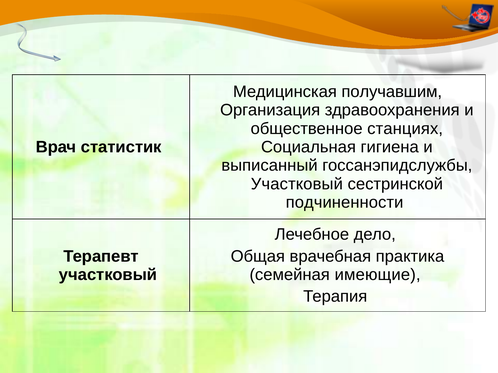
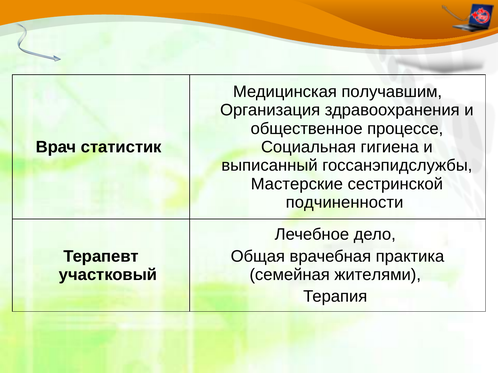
станциях: станциях -> процессе
Участковый at (297, 184): Участковый -> Мастерские
имеющие: имеющие -> жителями
